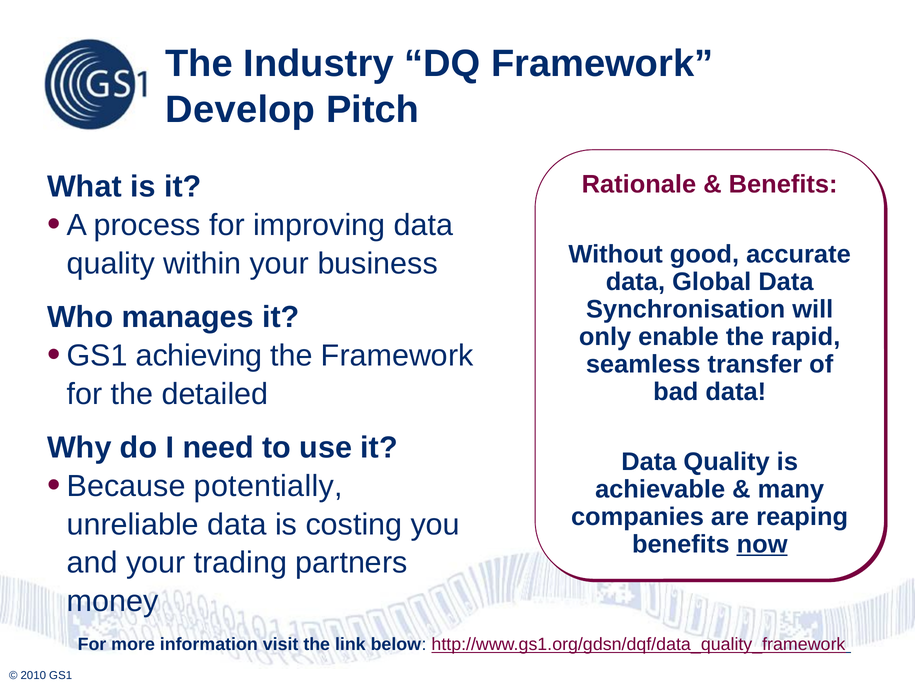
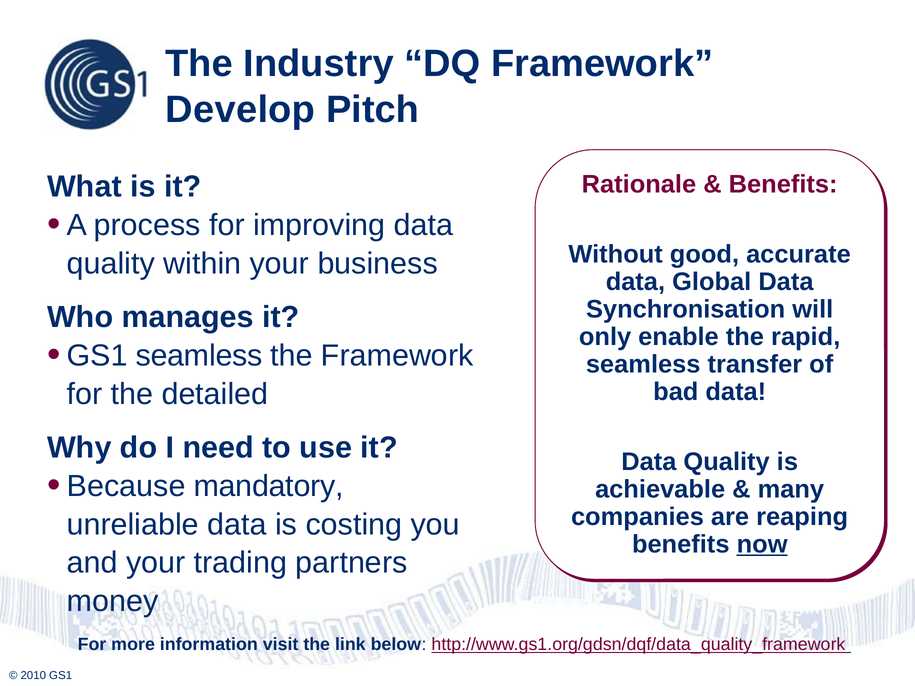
GS1 achieving: achieving -> seamless
potentially: potentially -> mandatory
